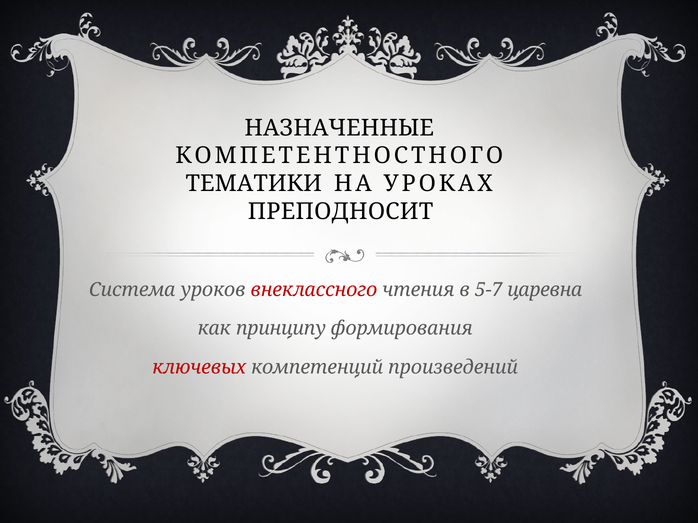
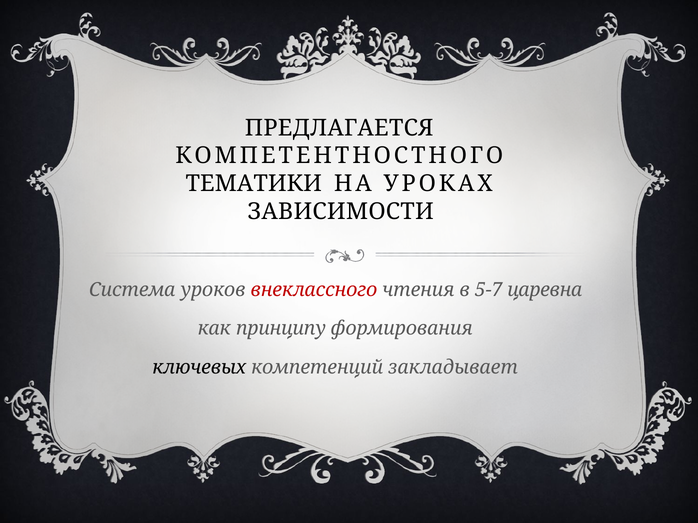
НАЗНАЧЕННЫЕ: НАЗНАЧЕННЫЕ -> ПРЕДЛАГАЕТСЯ
ПРЕПОДНОСИТ: ПРЕПОДНОСИТ -> ЗАВИСИМОСТИ
ключевых colour: red -> black
произведений: произведений -> закладывает
